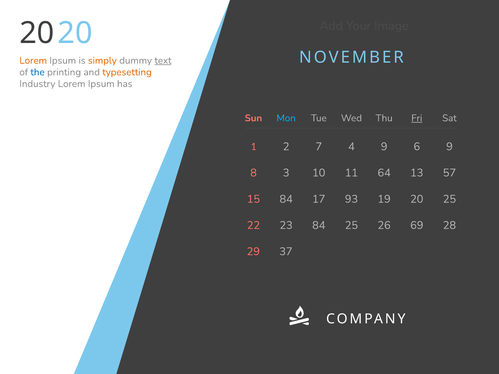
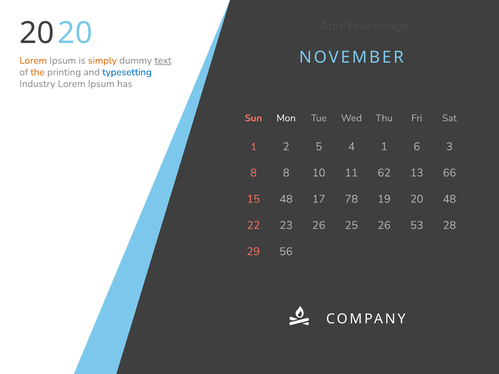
the colour: blue -> orange
typesetting colour: orange -> blue
Mon colour: light blue -> white
Fri underline: present -> none
7: 7 -> 5
4 9: 9 -> 1
6 9: 9 -> 3
8 3: 3 -> 8
64: 64 -> 62
57: 57 -> 66
15 84: 84 -> 48
93: 93 -> 78
20 25: 25 -> 48
23 84: 84 -> 26
69: 69 -> 53
37: 37 -> 56
